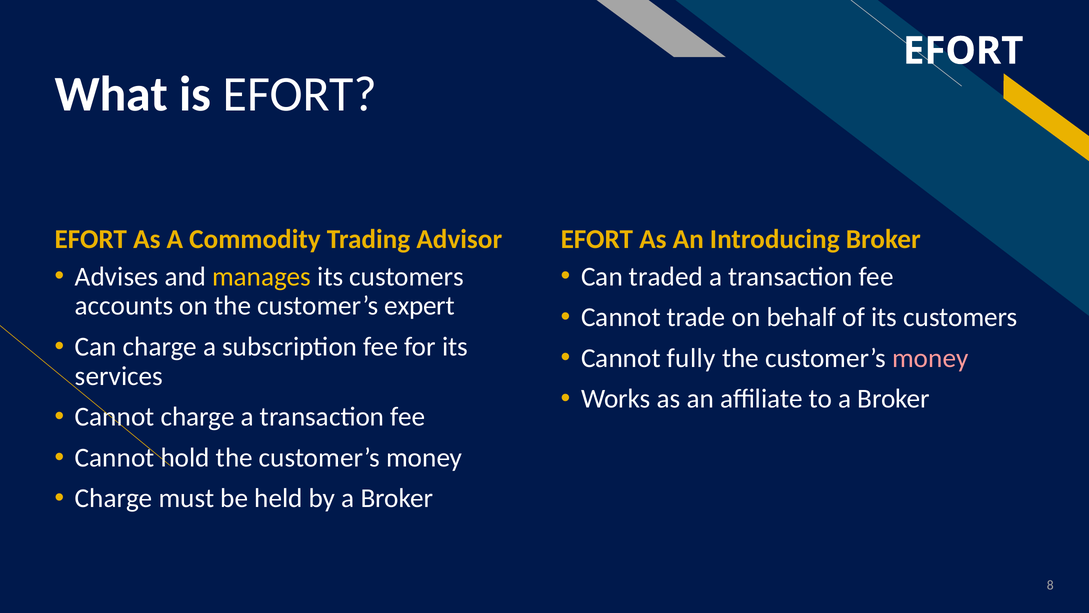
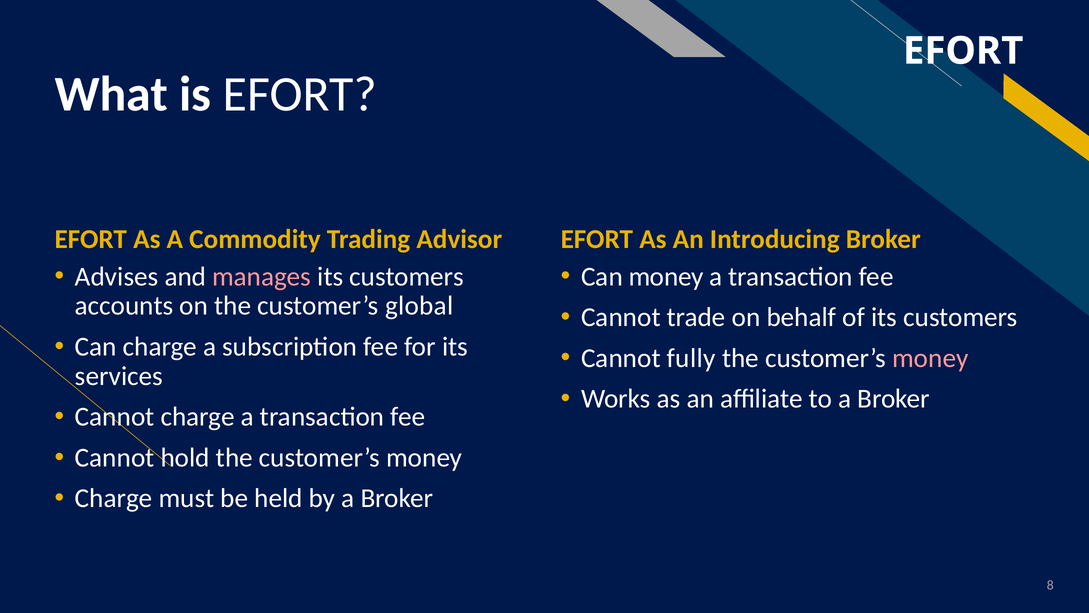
manages colour: yellow -> pink
Can traded: traded -> money
expert: expert -> global
